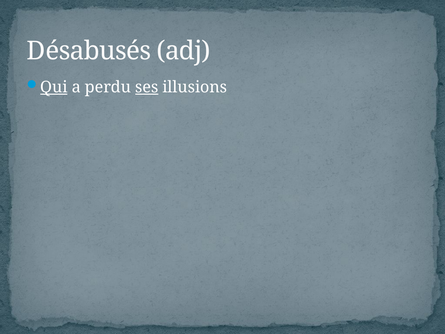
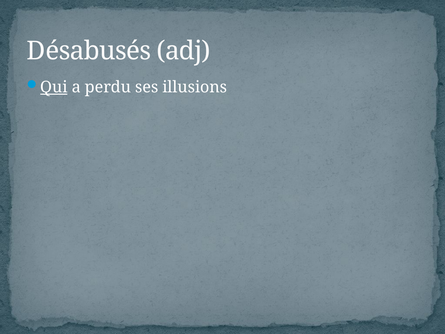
ses underline: present -> none
